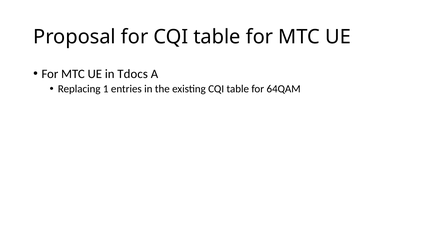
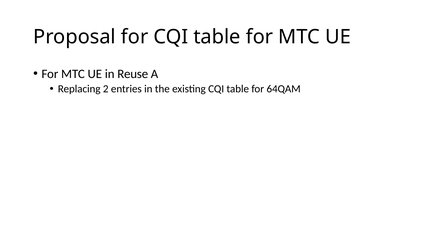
Tdocs: Tdocs -> Reuse
1: 1 -> 2
